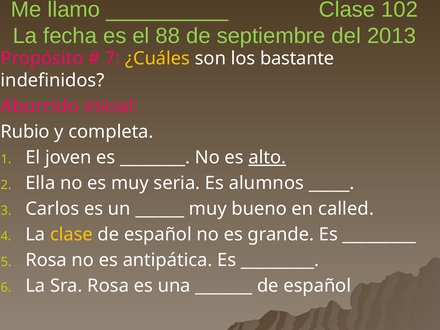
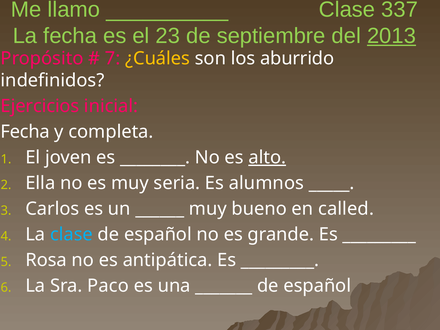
102: 102 -> 337
88: 88 -> 23
2013 underline: none -> present
bastante: bastante -> aburrido
Aburrido: Aburrido -> Ejercicios
Rubio at (25, 132): Rubio -> Fecha
clase at (71, 234) colour: yellow -> light blue
Sra Rosa: Rosa -> Paco
